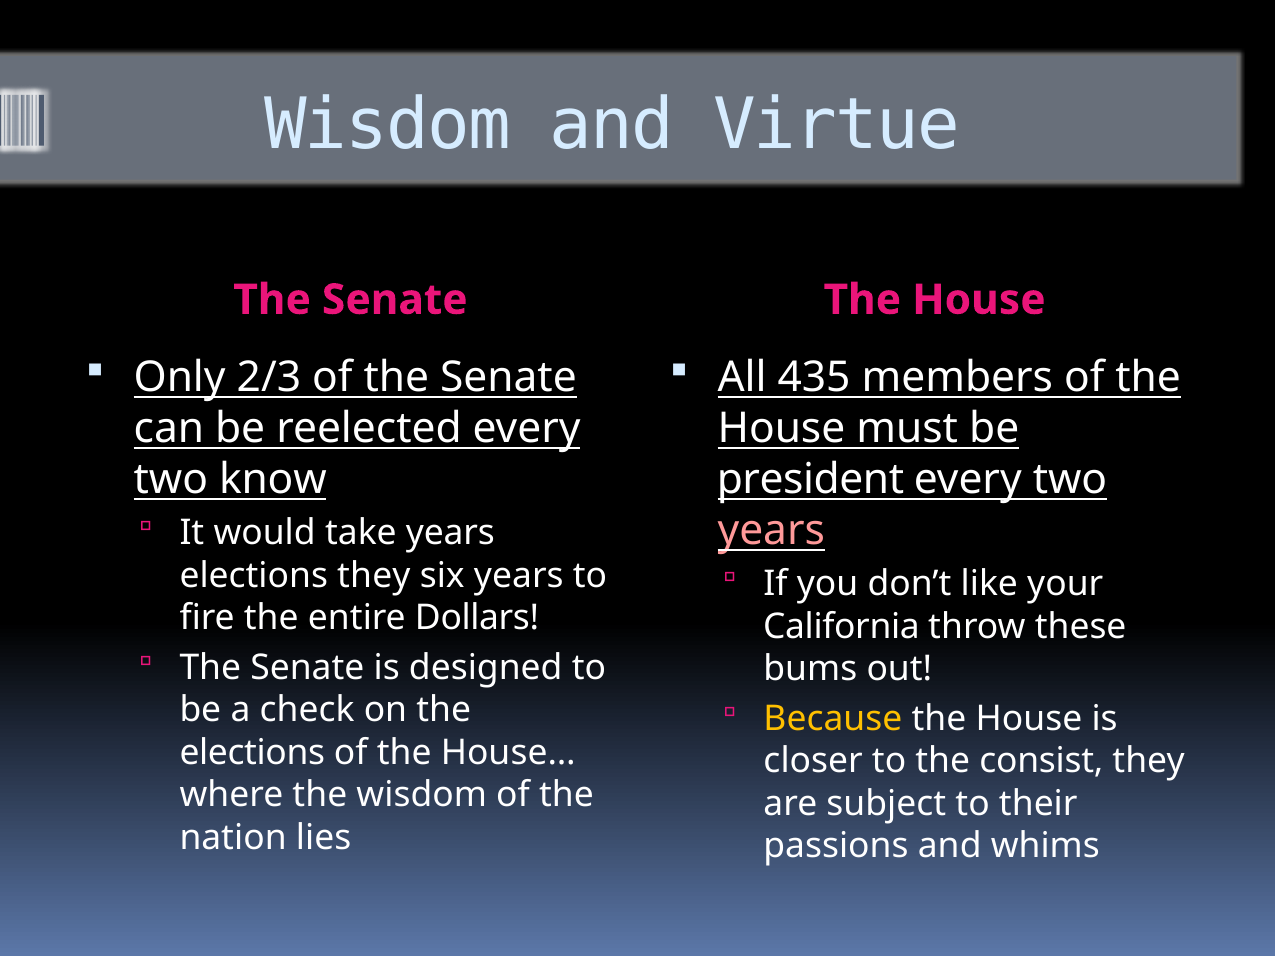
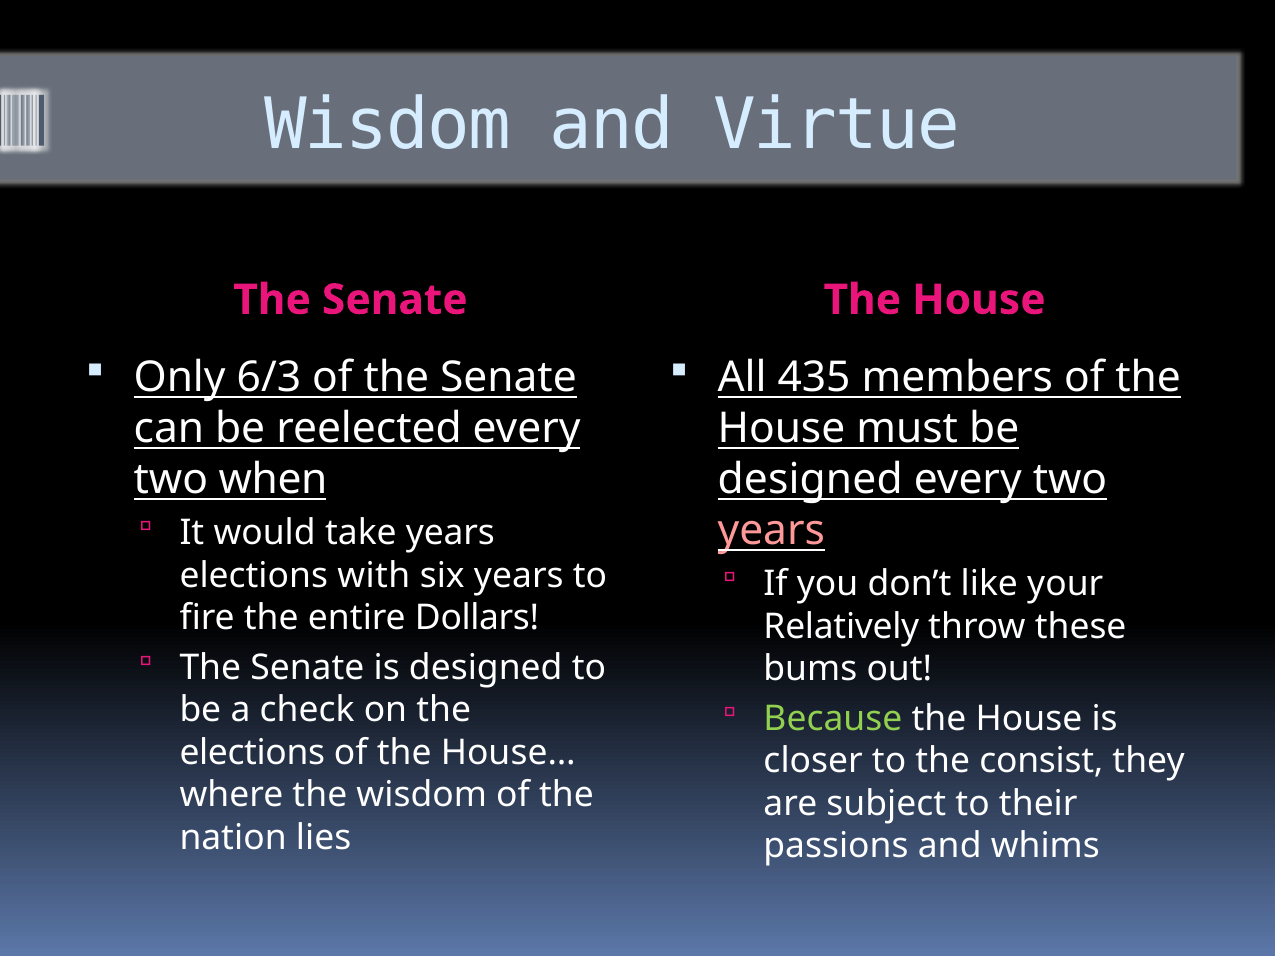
2/3: 2/3 -> 6/3
know: know -> when
president at (810, 480): president -> designed
elections they: they -> with
California: California -> Relatively
Because colour: yellow -> light green
